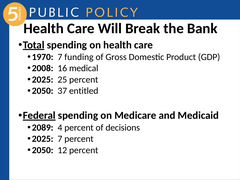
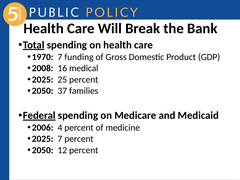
entitled: entitled -> families
2089: 2089 -> 2006
decisions: decisions -> medicine
